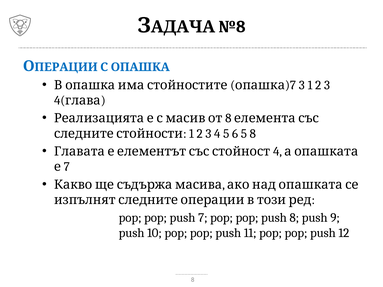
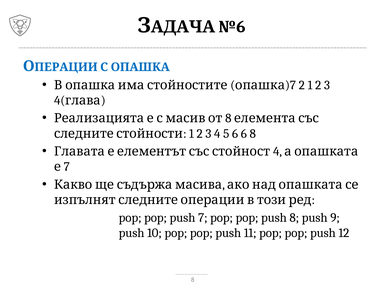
№8: №8 -> №6
3 at (302, 85): 3 -> 2
6 5: 5 -> 6
